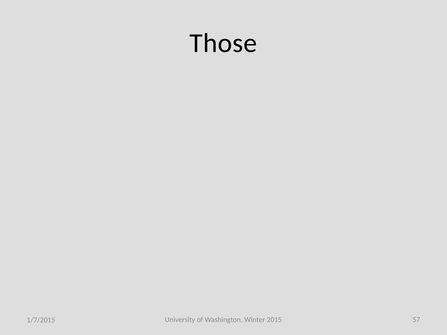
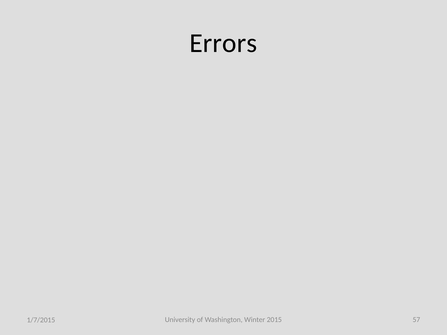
Those: Those -> Errors
